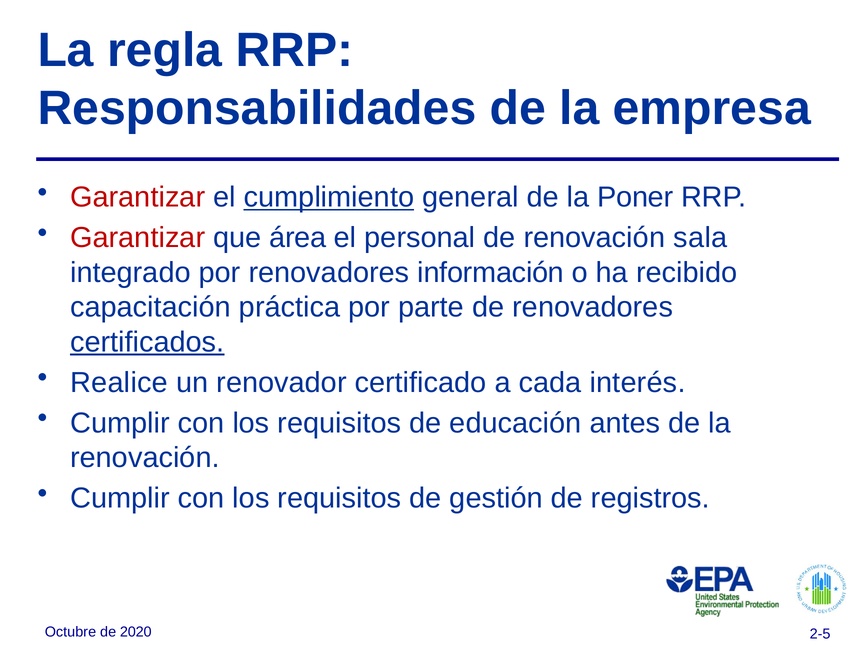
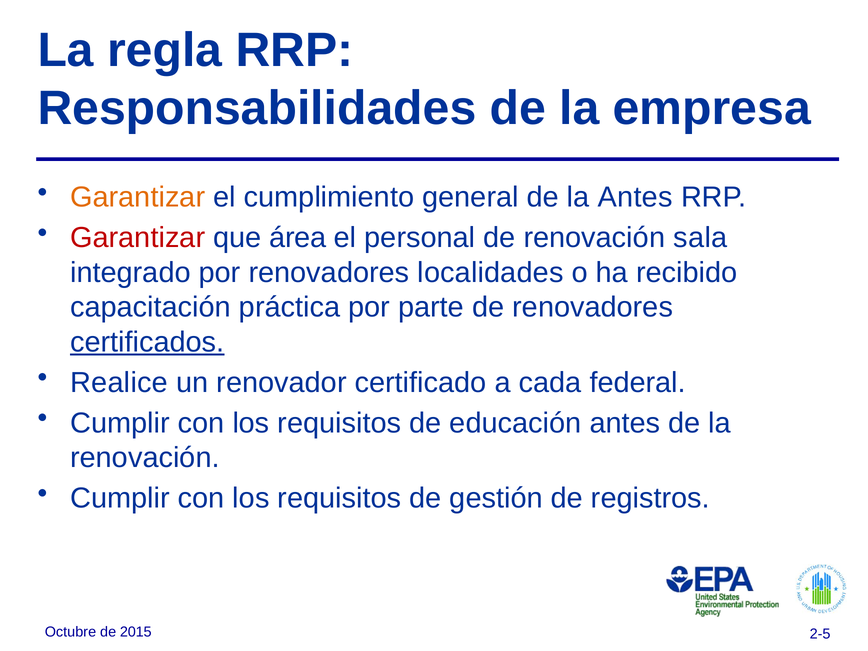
Garantizar at (138, 197) colour: red -> orange
cumplimiento underline: present -> none
la Poner: Poner -> Antes
información: información -> localidades
interés: interés -> federal
2020: 2020 -> 2015
